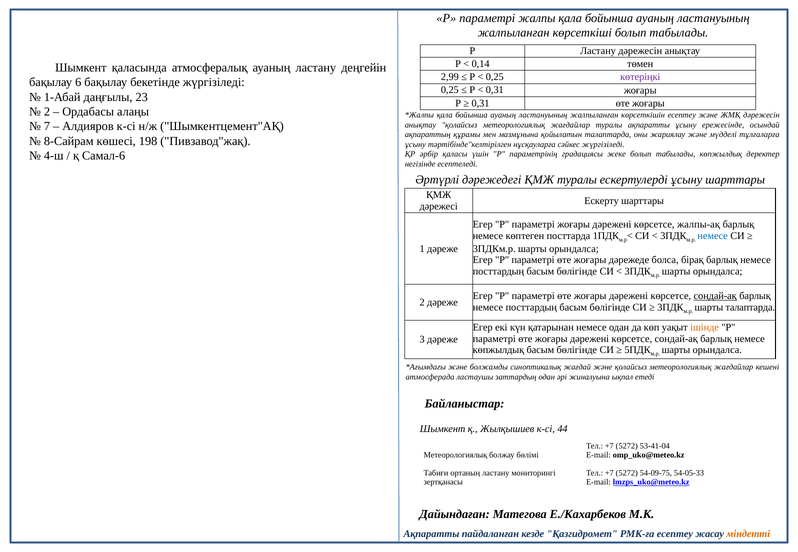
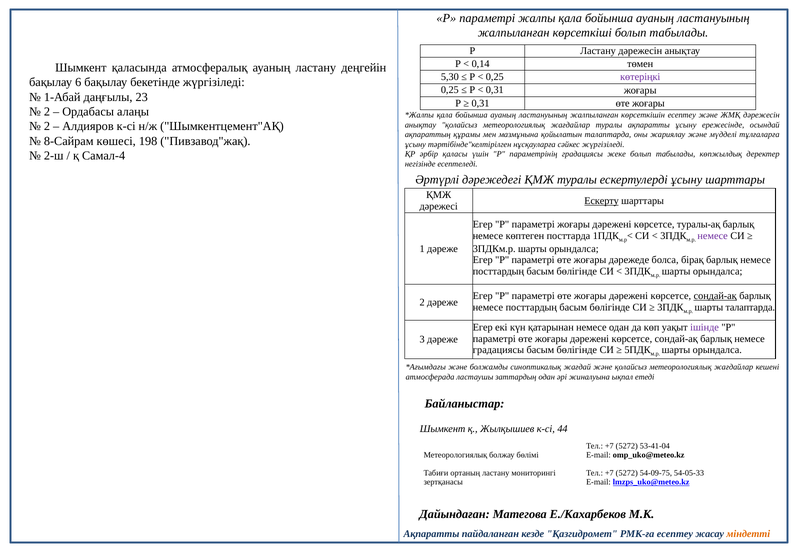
2,99: 2,99 -> 5,30
7 at (47, 127): 7 -> 2
4-ш: 4-ш -> 2-ш
Самал-6: Самал-6 -> Самал-4
Ескерту underline: none -> present
жалпы-ақ: жалпы-ақ -> туралы-ақ
немесе at (713, 236) colour: blue -> purple
ішінде colour: orange -> purple
көпжылдық at (498, 350): көпжылдық -> градациясы
